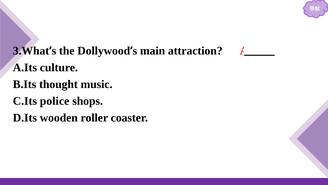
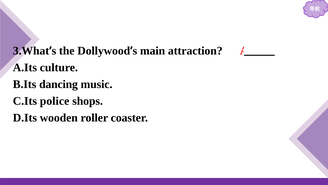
thought: thought -> dancing
